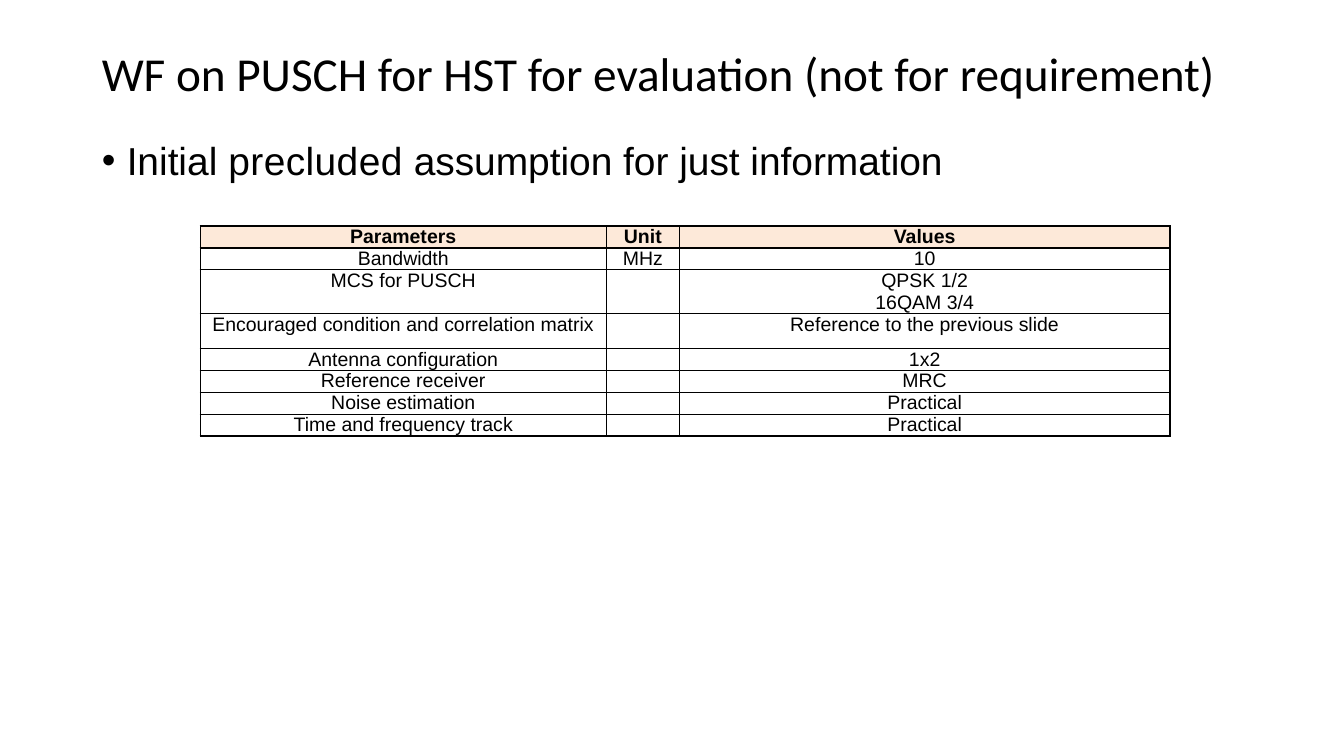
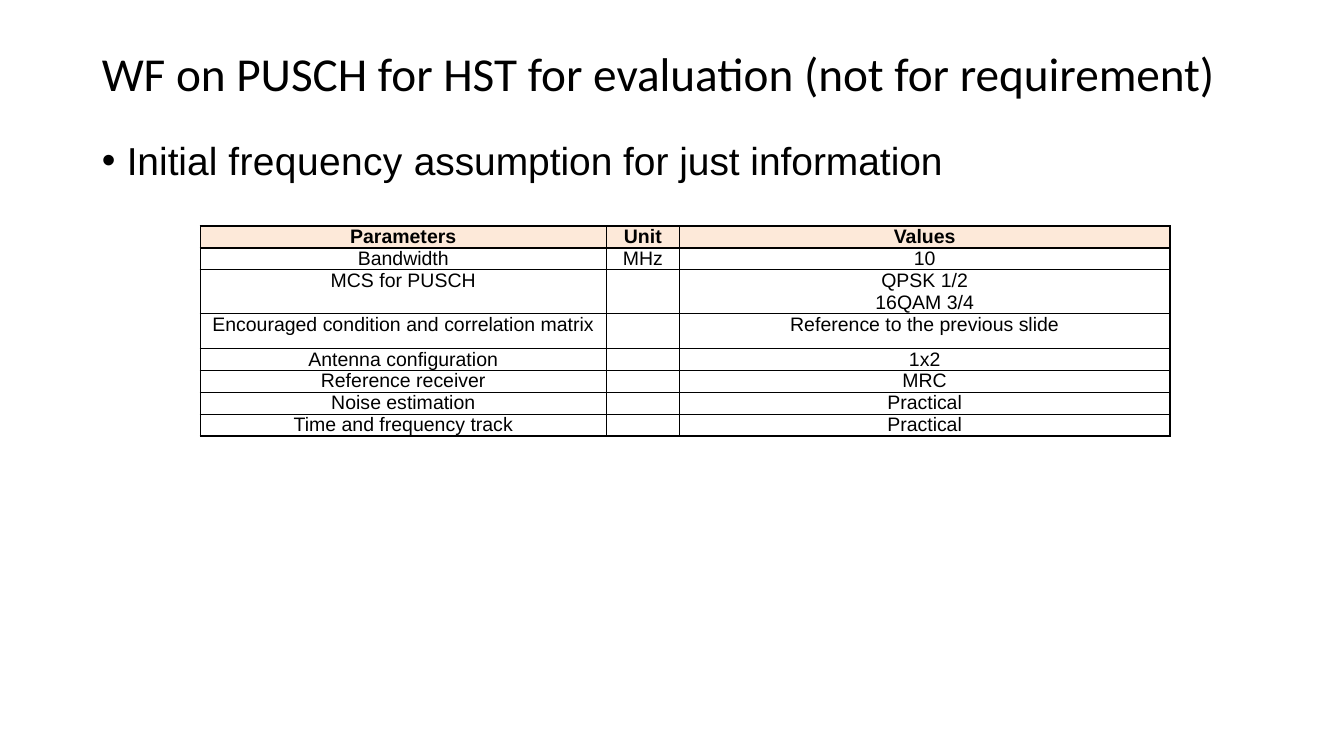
Initial precluded: precluded -> frequency
